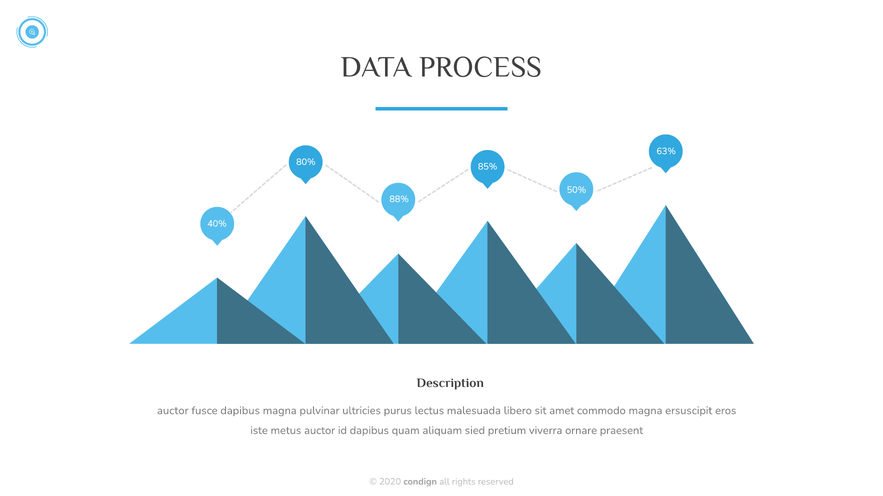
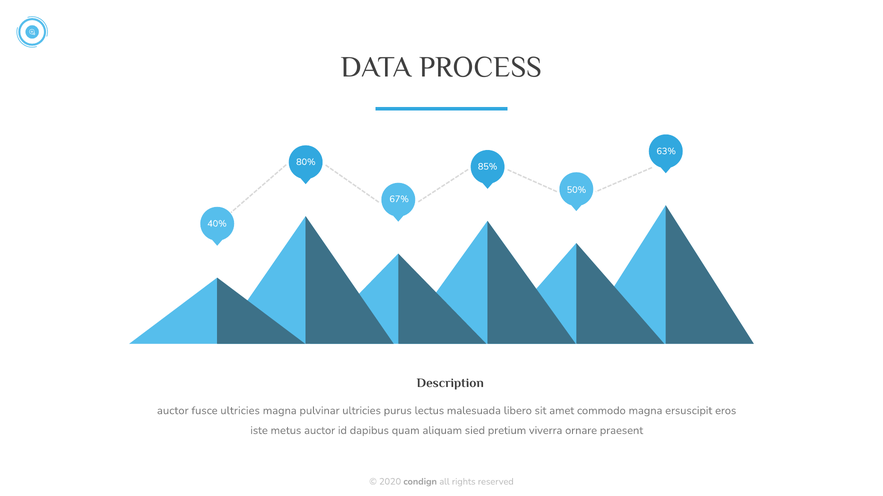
88%: 88% -> 67%
fusce dapibus: dapibus -> ultricies
